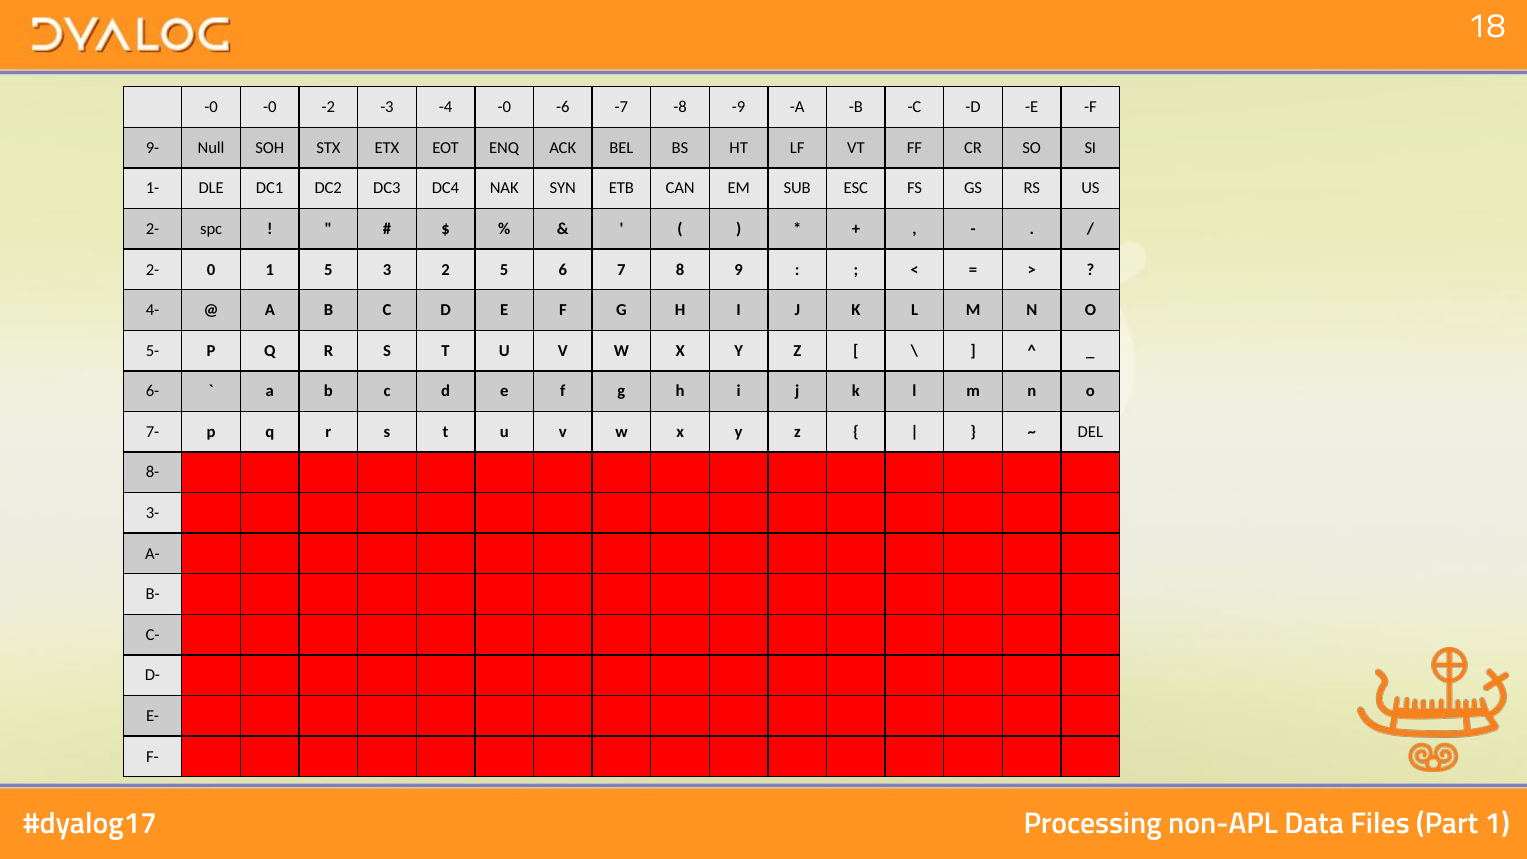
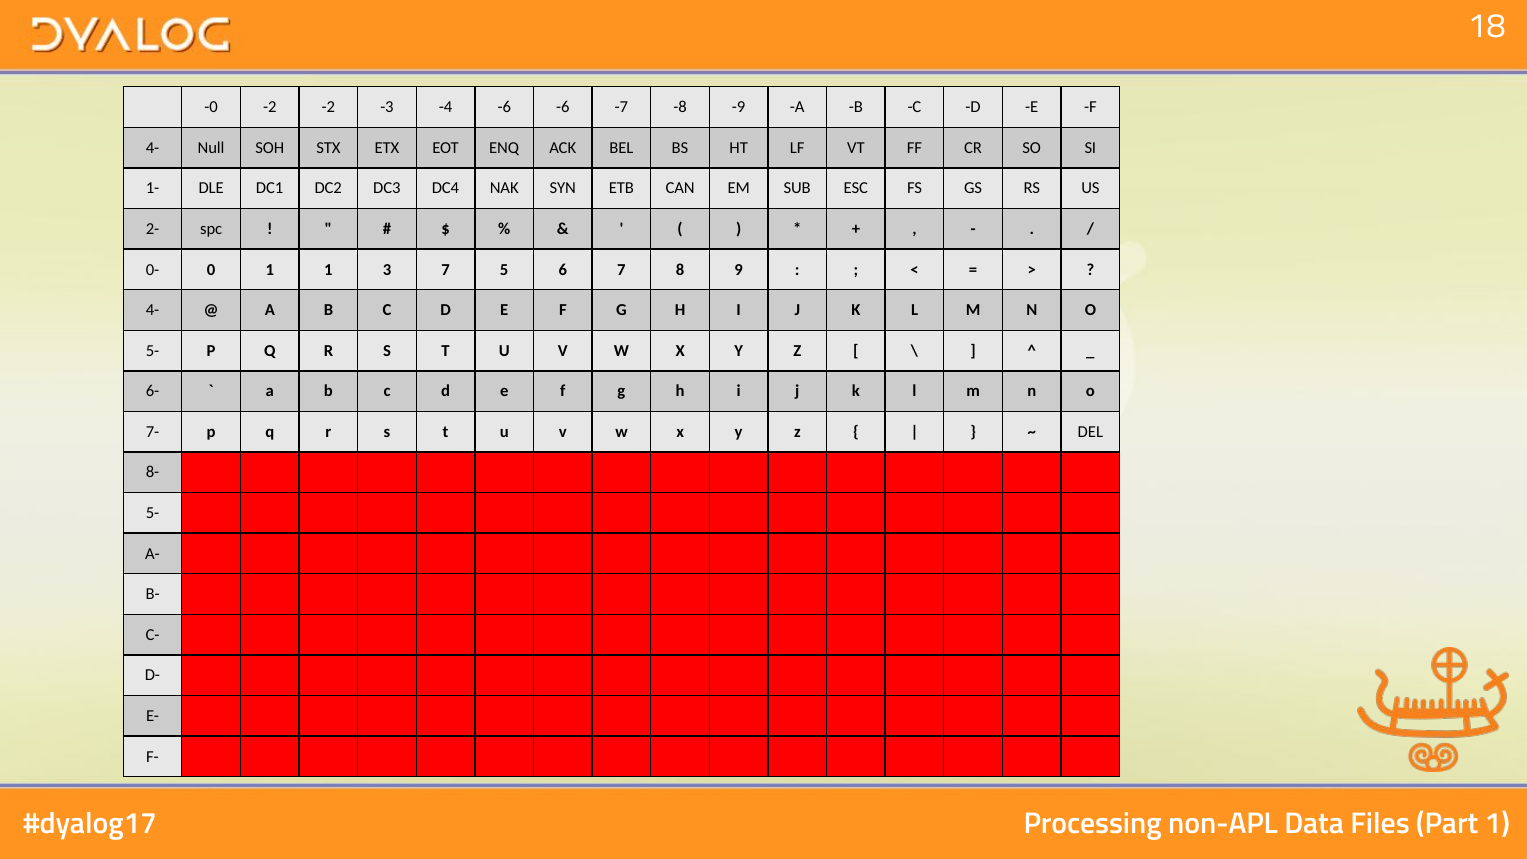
-0 -0: -0 -> -2
-4 -0: -0 -> -6
9- at (153, 148): 9- -> 4-
2- at (153, 270): 2- -> 0-
1 5: 5 -> 1
3 2: 2 -> 7
3- at (153, 513): 3- -> 5-
